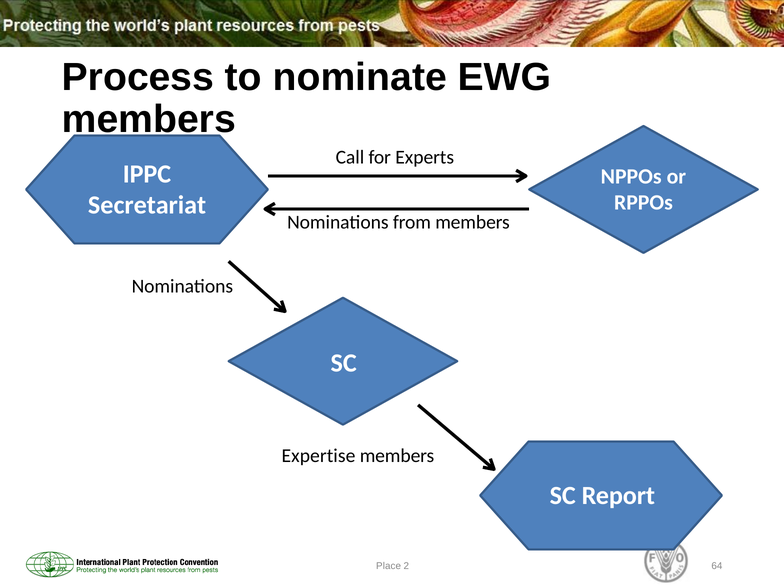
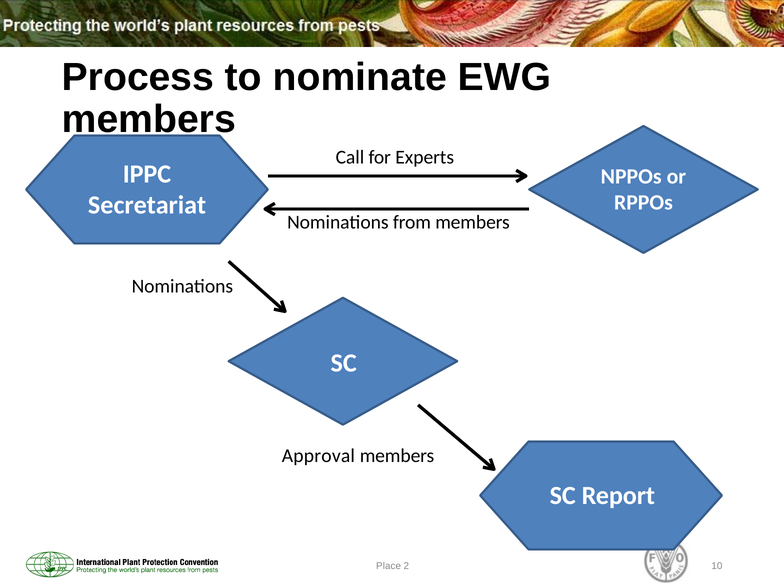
Expertise: Expertise -> Approval
64: 64 -> 10
